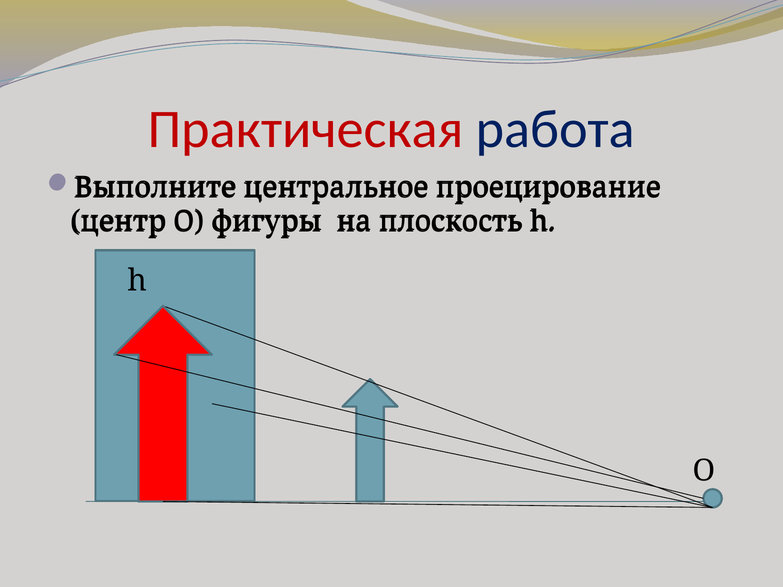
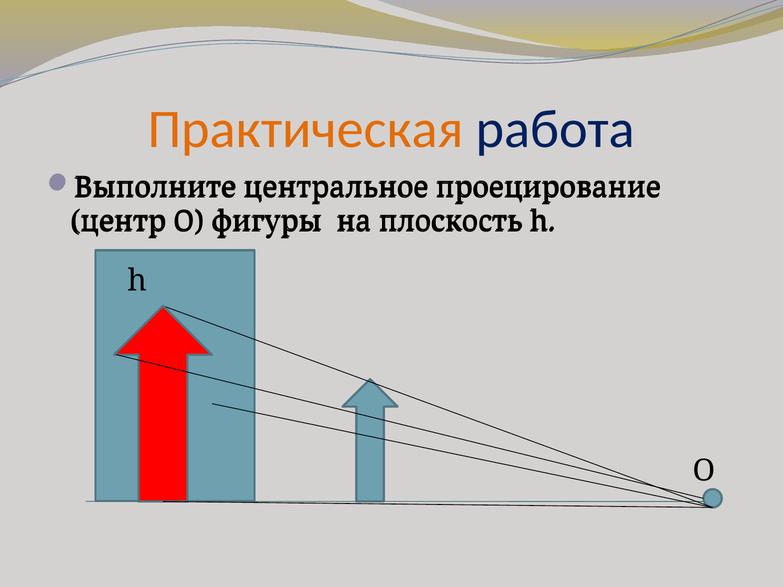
Практическая colour: red -> orange
